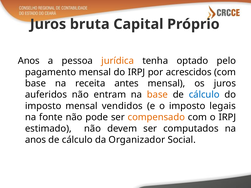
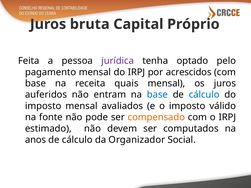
Anos at (29, 61): Anos -> Feita
jurídica colour: orange -> purple
antes: antes -> quais
base at (157, 95) colour: orange -> blue
vendidos: vendidos -> avaliados
legais: legais -> válido
